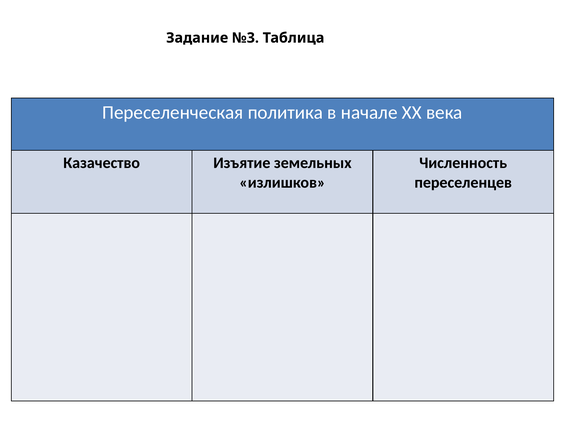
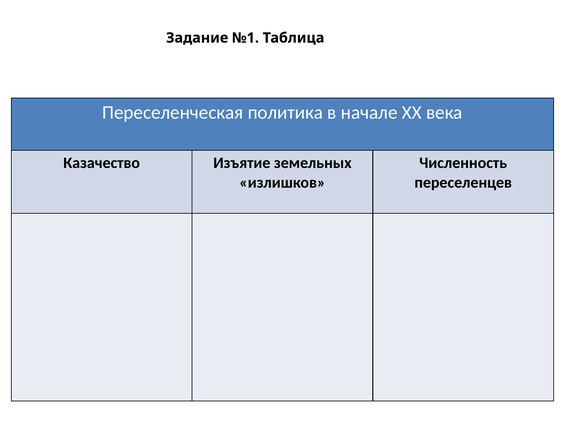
№3: №3 -> №1
